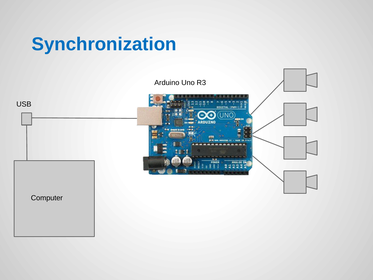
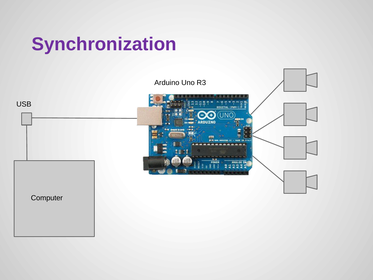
Synchronization colour: blue -> purple
